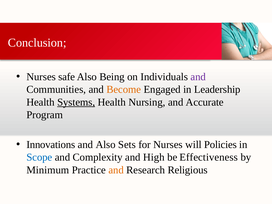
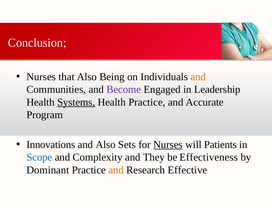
safe: safe -> that
and at (198, 77) colour: purple -> orange
Become colour: orange -> purple
Health Nursing: Nursing -> Practice
Nurses at (168, 145) underline: none -> present
Policies: Policies -> Patients
High: High -> They
Minimum: Minimum -> Dominant
Religious: Religious -> Effective
